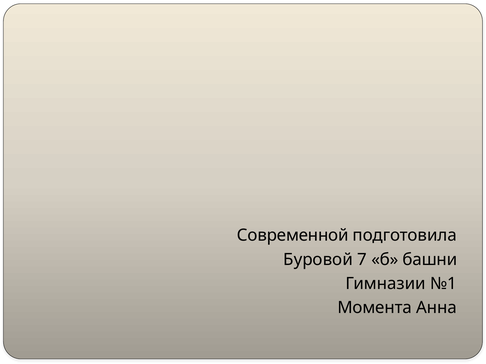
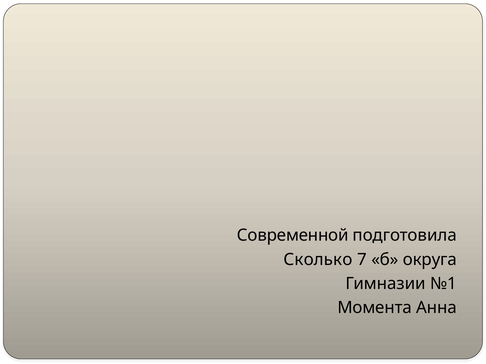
Буровой: Буровой -> Сколько
башни: башни -> округа
